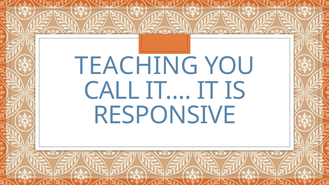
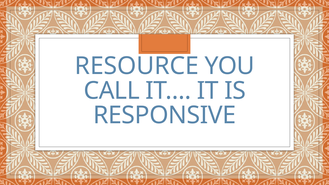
TEACHING: TEACHING -> RESOURCE
